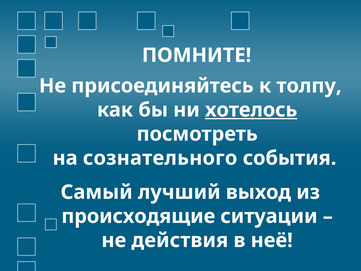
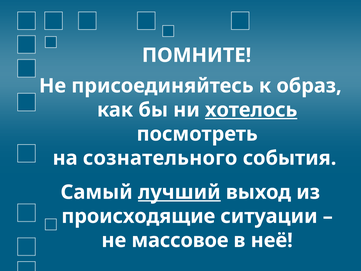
толпу: толпу -> образ
лучший underline: none -> present
действия: действия -> массовое
